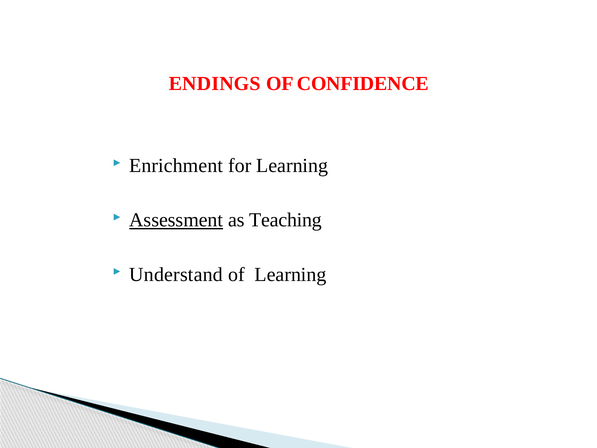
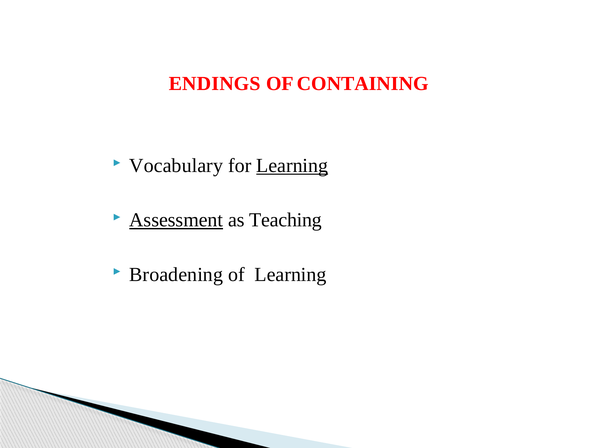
CONFIDENCE: CONFIDENCE -> CONTAINING
Enrichment: Enrichment -> Vocabulary
Learning at (292, 166) underline: none -> present
Understand: Understand -> Broadening
